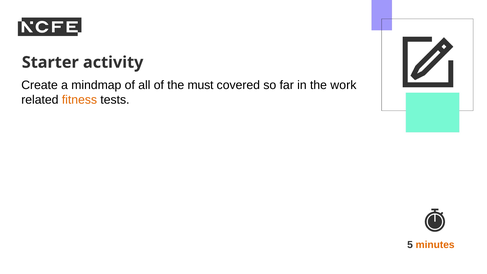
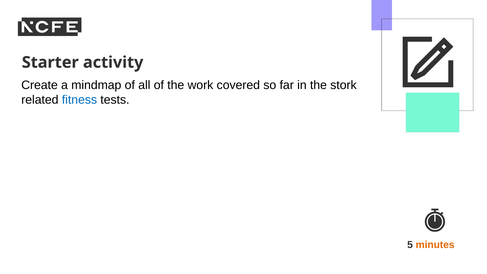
must: must -> work
work: work -> stork
fitness colour: orange -> blue
